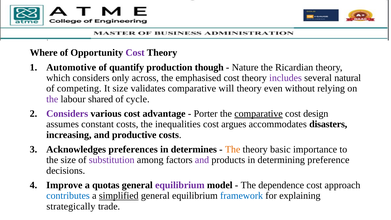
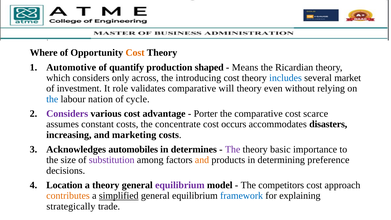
Cost at (135, 53) colour: purple -> orange
though: though -> shaped
Nature: Nature -> Means
emphasised: emphasised -> introducing
includes colour: purple -> blue
natural: natural -> market
competing: competing -> investment
It size: size -> role
the at (52, 99) colour: purple -> blue
shared: shared -> nation
comparative at (259, 114) underline: present -> none
design: design -> scarce
inequalities: inequalities -> concentrate
argues: argues -> occurs
productive: productive -> marketing
preferences: preferences -> automobiles
The at (233, 149) colour: orange -> purple
and at (202, 160) colour: purple -> orange
Improve: Improve -> Location
a quotas: quotas -> theory
dependence: dependence -> competitors
contributes colour: blue -> orange
